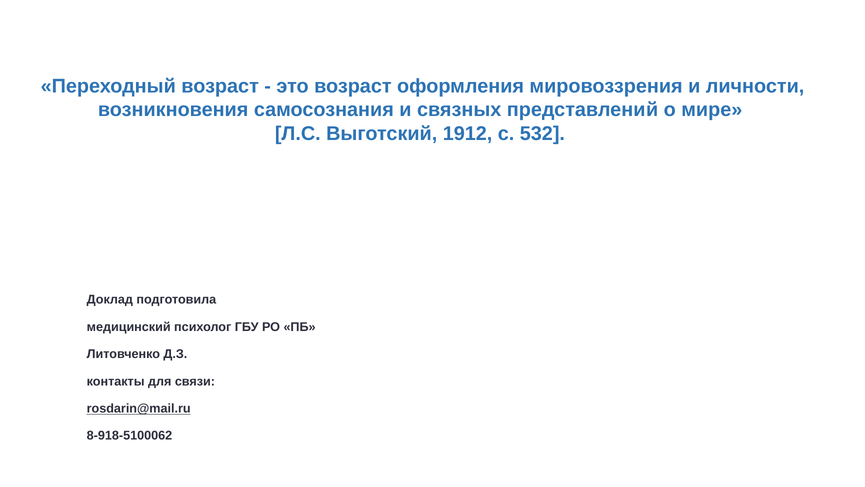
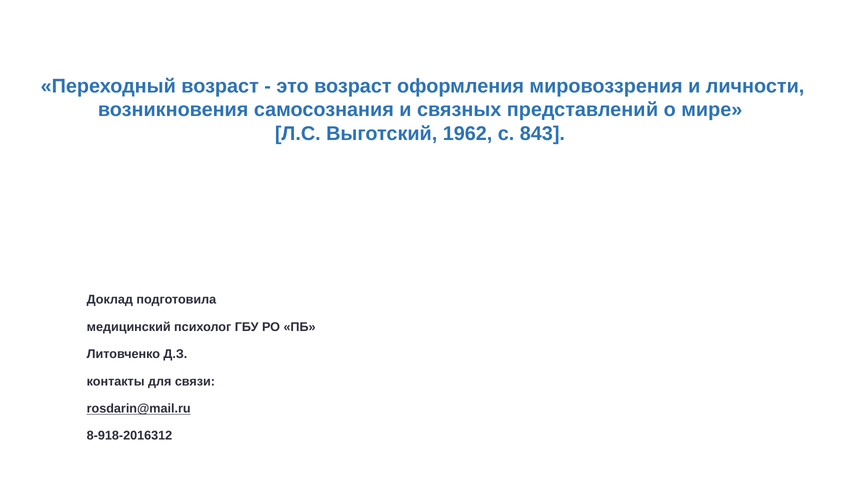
1912: 1912 -> 1962
532: 532 -> 843
8-918-5100062: 8-918-5100062 -> 8-918-2016312
